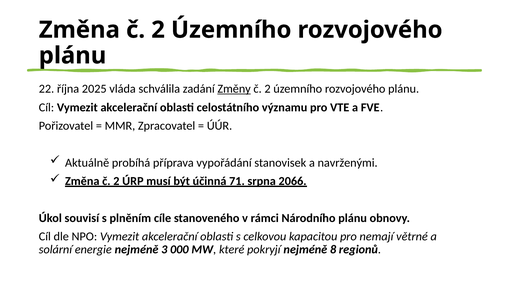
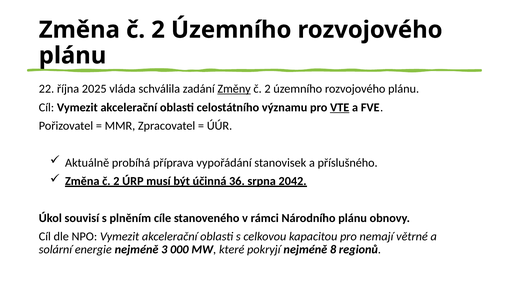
VTE underline: none -> present
navrženými: navrženými -> příslušného
71: 71 -> 36
2066: 2066 -> 2042
